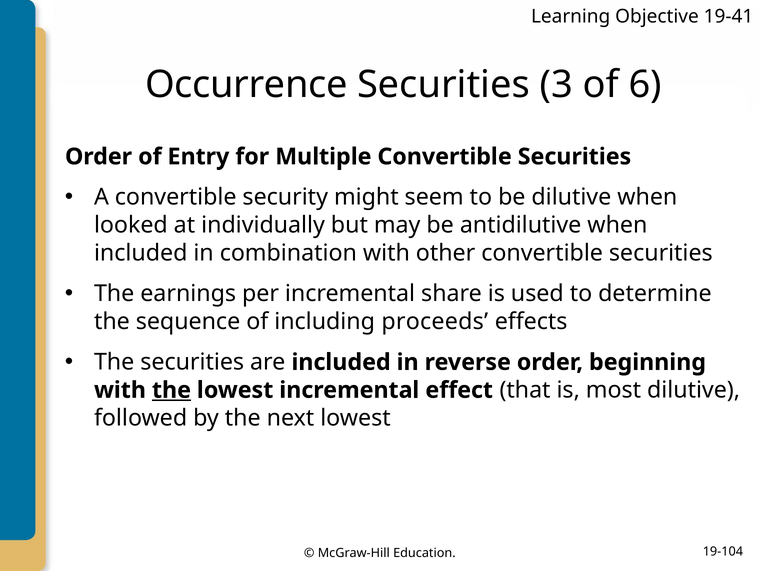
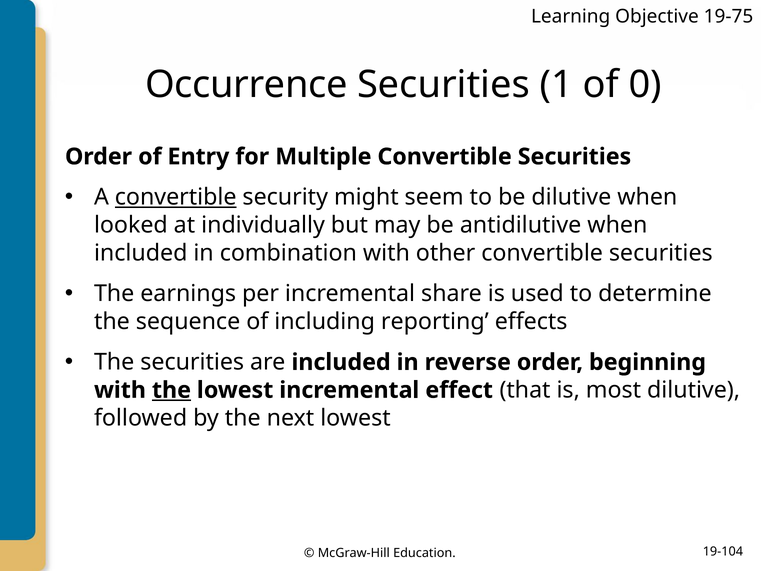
19-41: 19-41 -> 19-75
3: 3 -> 1
6: 6 -> 0
convertible at (176, 197) underline: none -> present
proceeds: proceeds -> reporting
